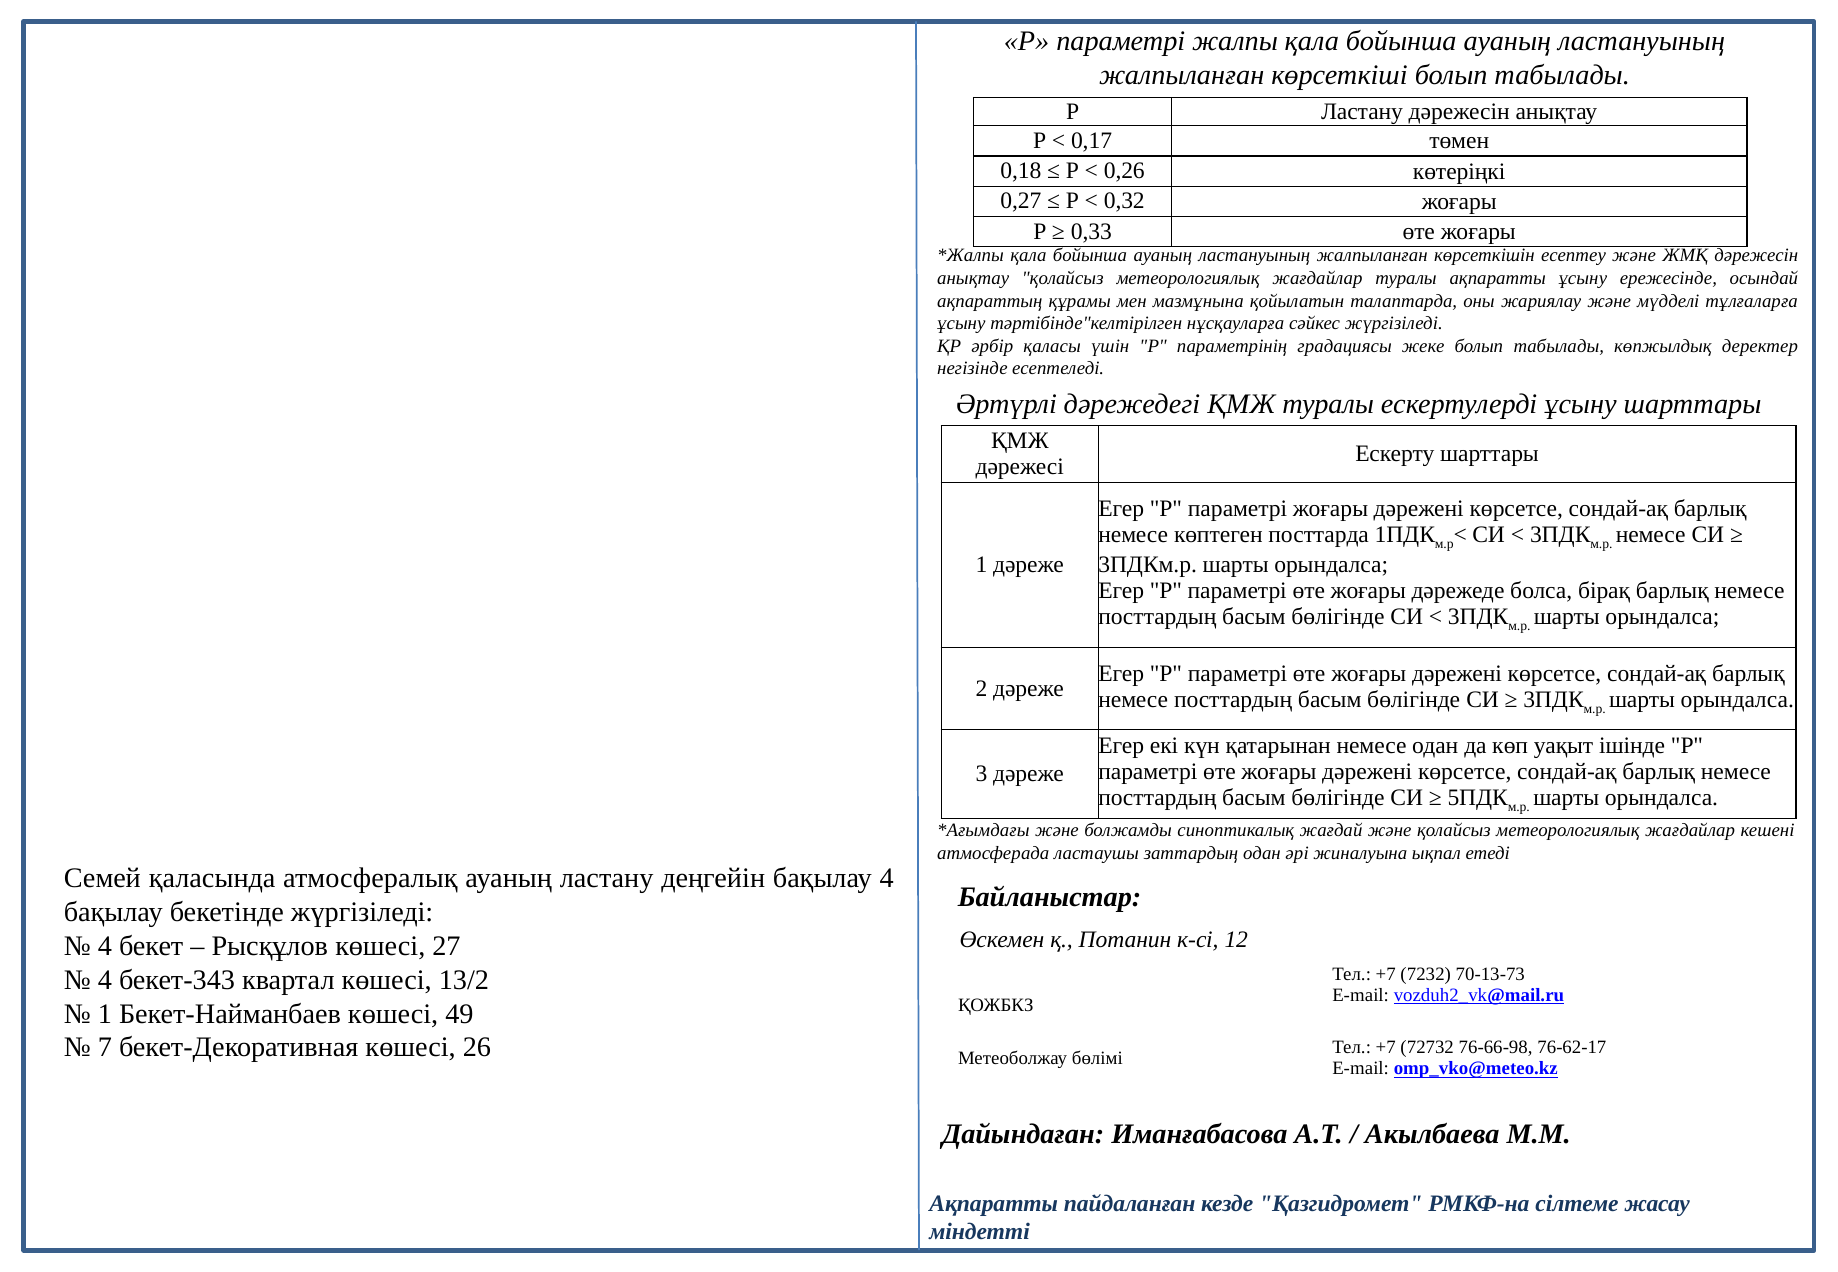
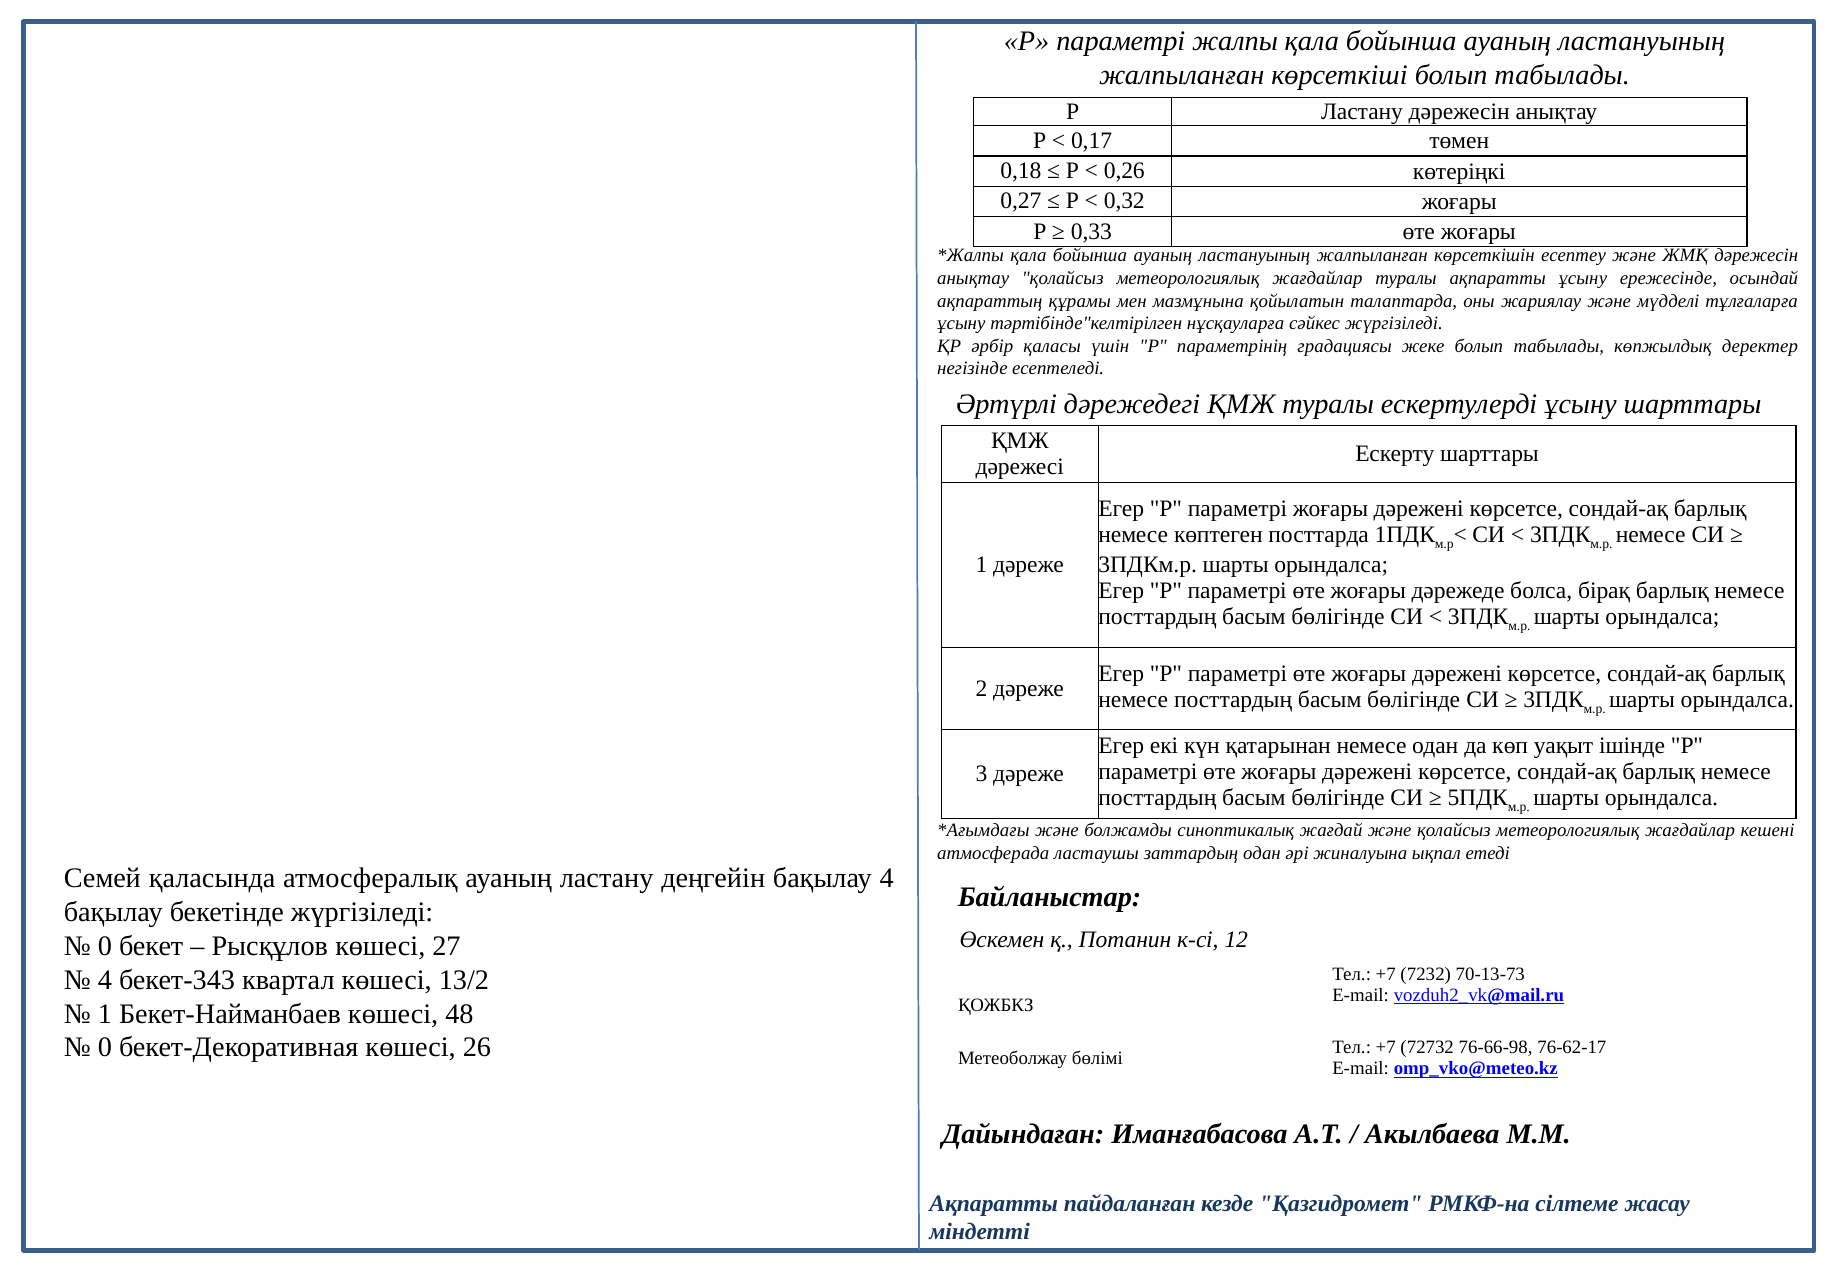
4 at (105, 946): 4 -> 0
49: 49 -> 48
7 at (105, 1048): 7 -> 0
